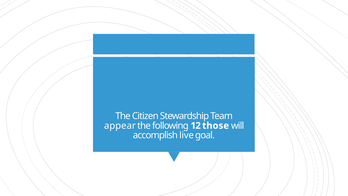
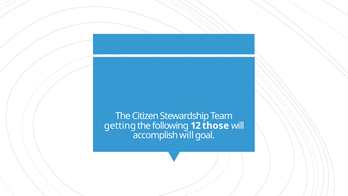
appear: appear -> getting
accomplish live: live -> will
